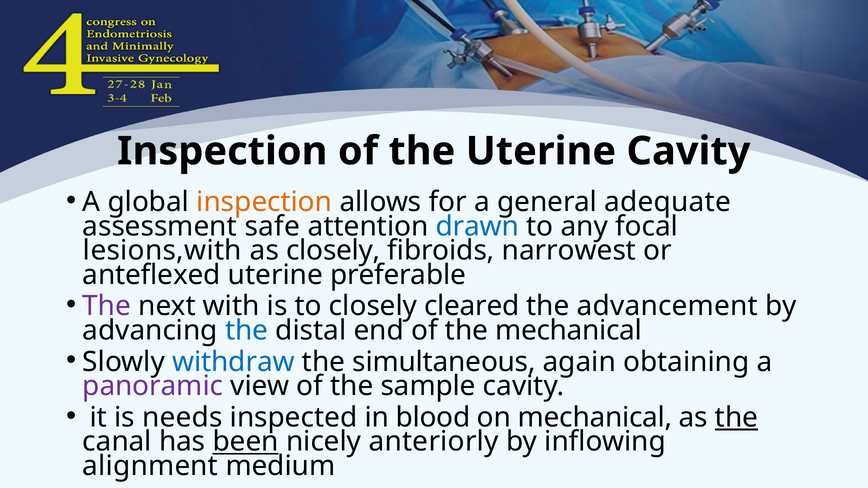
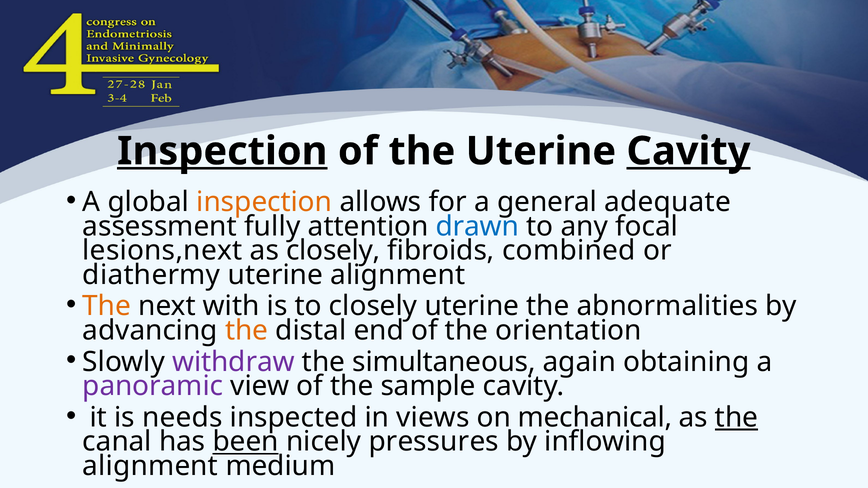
Inspection at (222, 151) underline: none -> present
Cavity at (688, 151) underline: none -> present
safe: safe -> fully
lesions,with: lesions,with -> lesions,next
narrowest: narrowest -> combined
anteflexed: anteflexed -> diathermy
uterine preferable: preferable -> alignment
The at (107, 306) colour: purple -> orange
closely cleared: cleared -> uterine
advancement: advancement -> abnormalities
the at (247, 331) colour: blue -> orange
the mechanical: mechanical -> orientation
withdraw colour: blue -> purple
blood: blood -> views
anteriorly: anteriorly -> pressures
